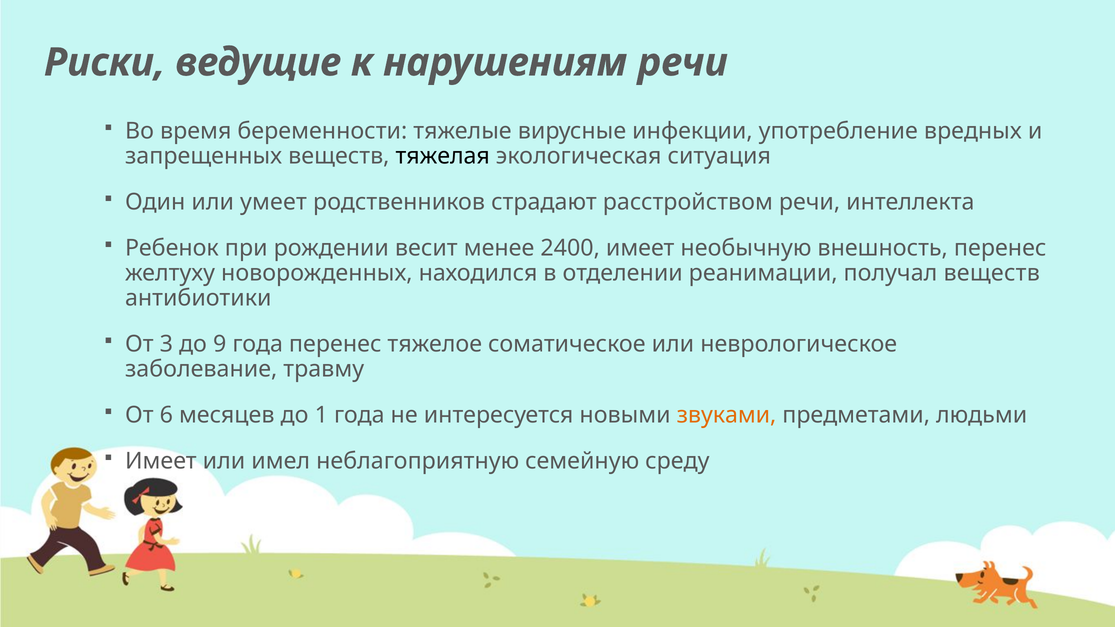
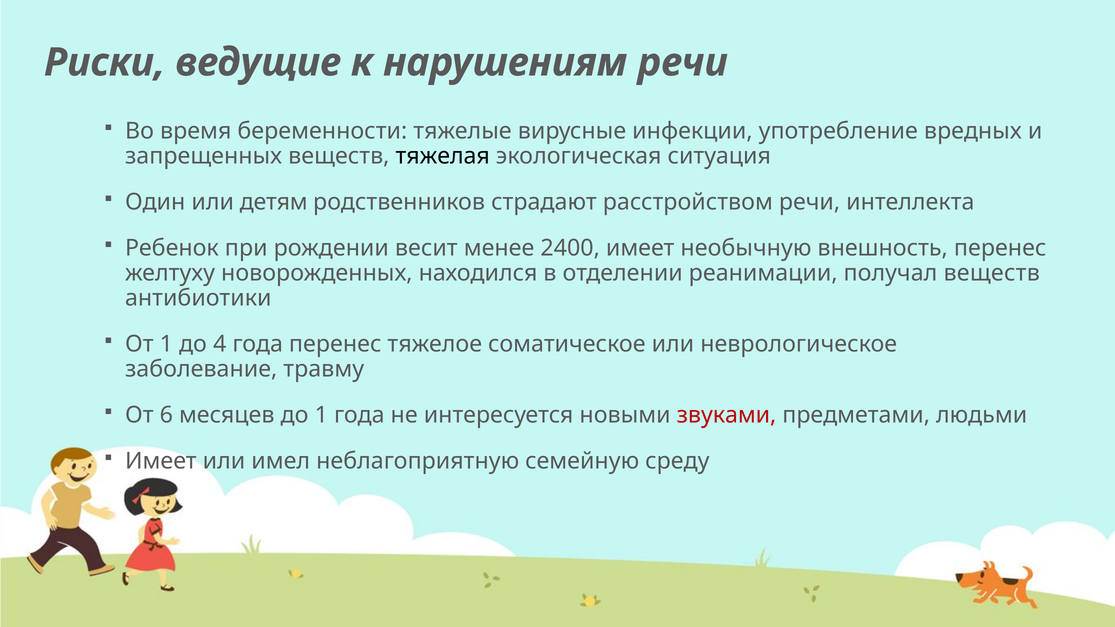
умеет: умеет -> детям
От 3: 3 -> 1
9: 9 -> 4
звуками colour: orange -> red
